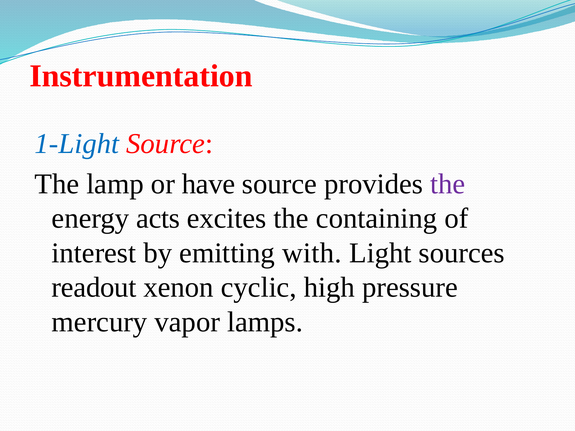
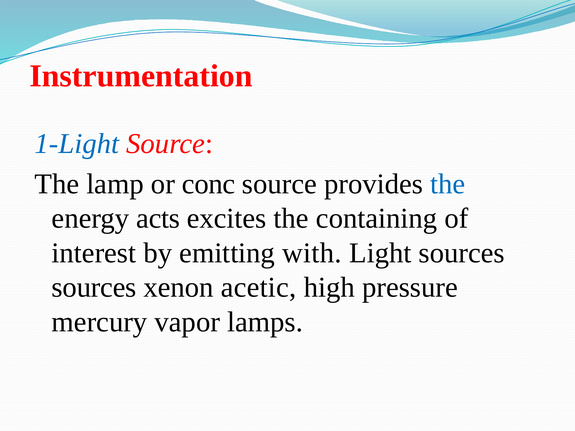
have: have -> conc
the at (448, 184) colour: purple -> blue
readout at (94, 288): readout -> sources
cyclic: cyclic -> acetic
